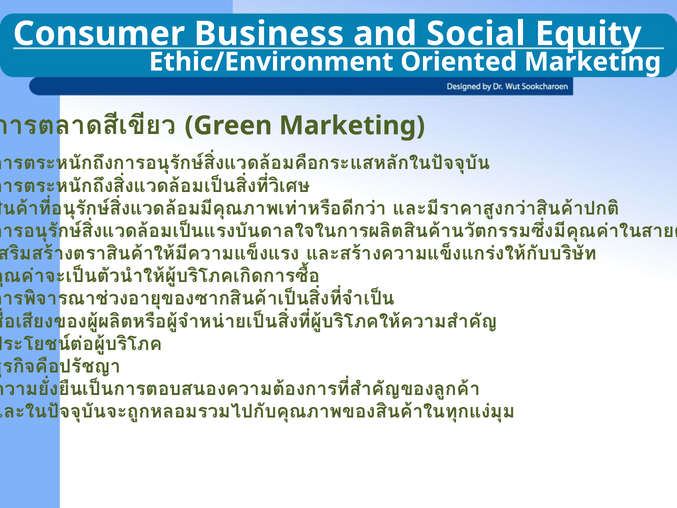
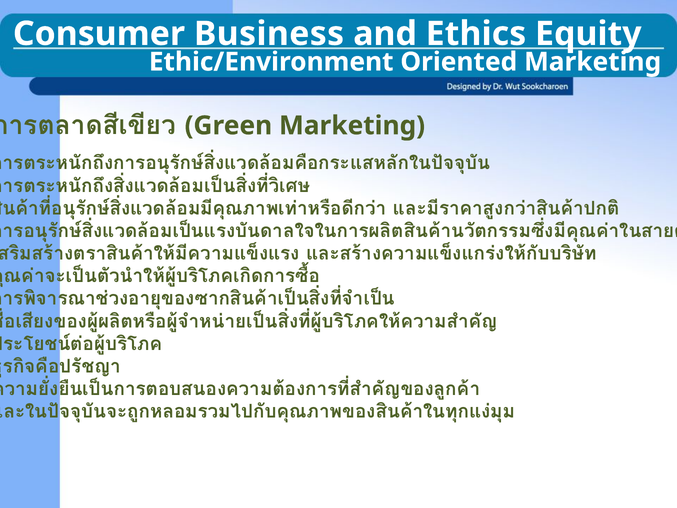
Social: Social -> Ethics
